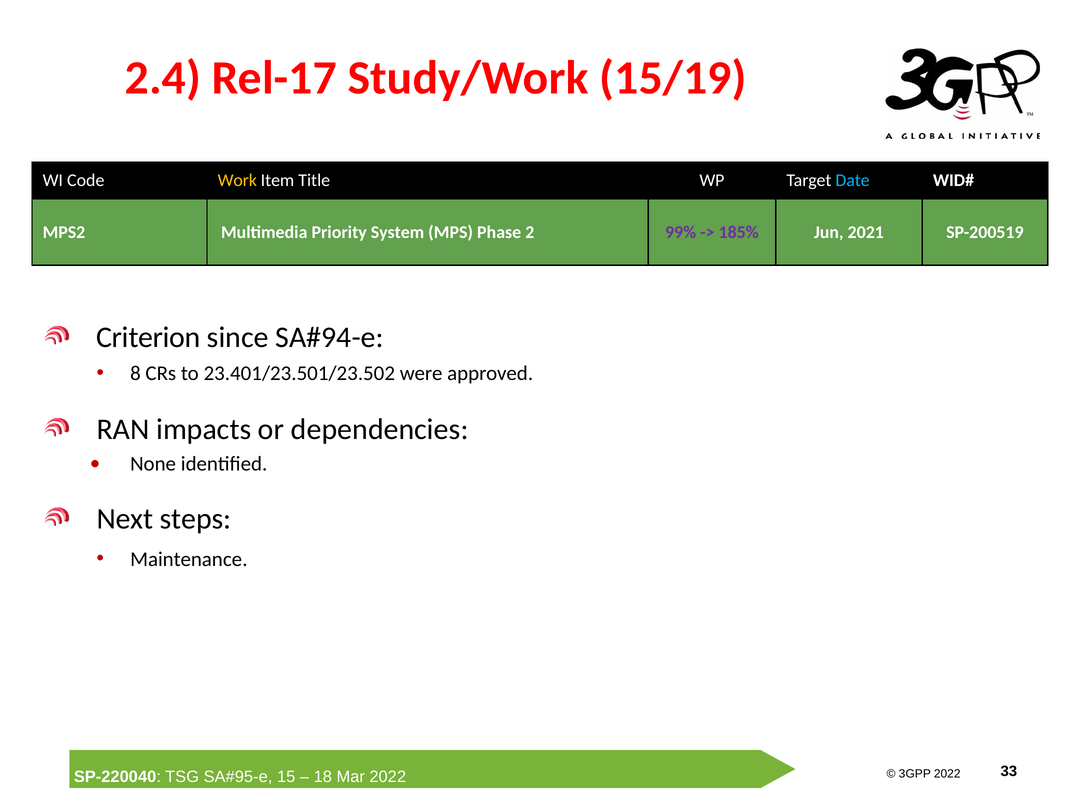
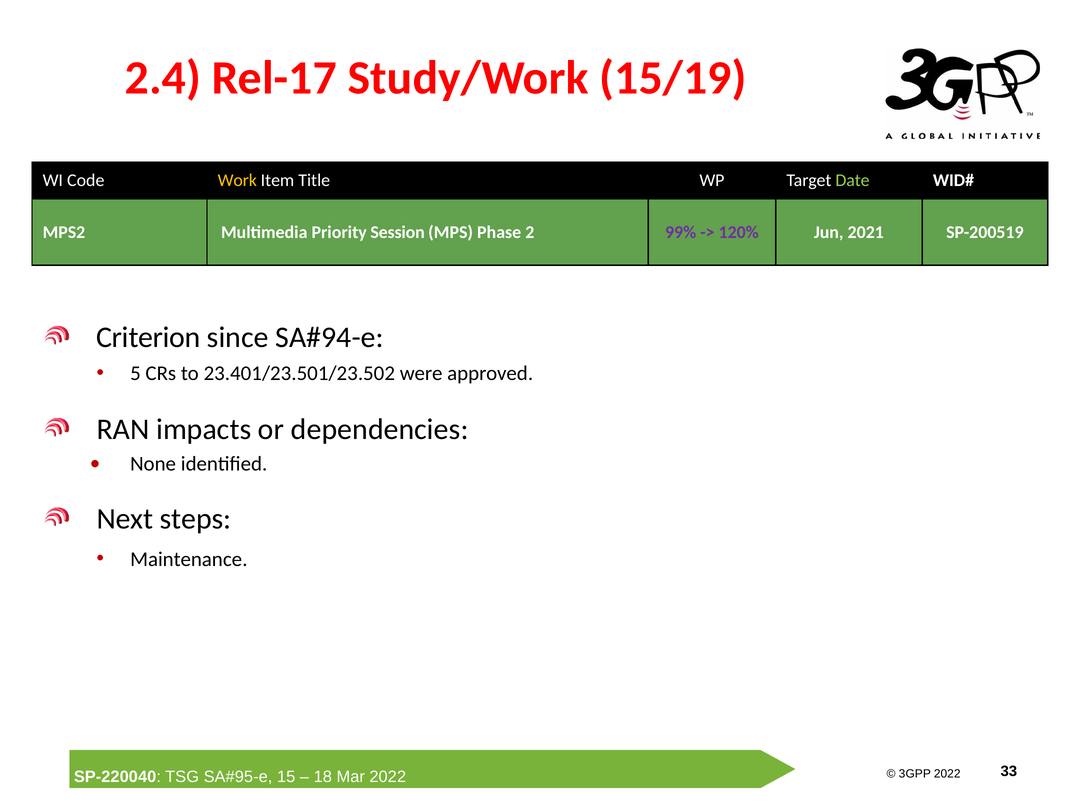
Date colour: light blue -> light green
System: System -> Session
185%: 185% -> 120%
8: 8 -> 5
